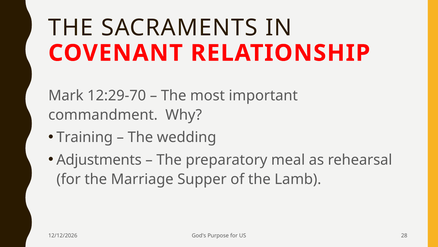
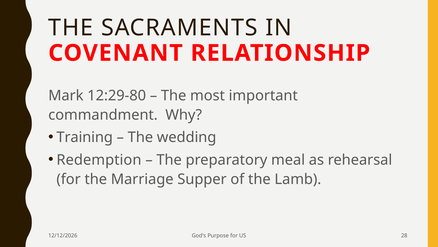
12:29-70: 12:29-70 -> 12:29-80
Adjustments: Adjustments -> Redemption
